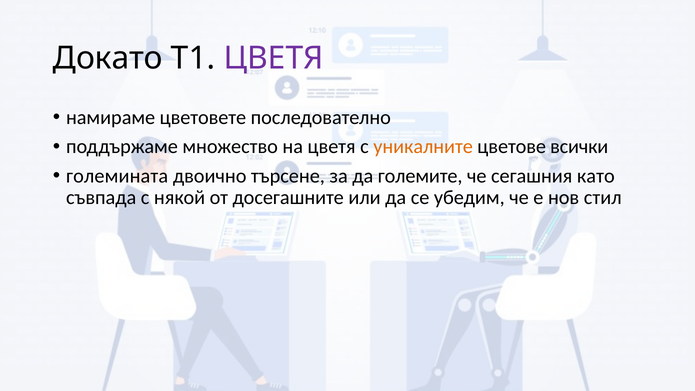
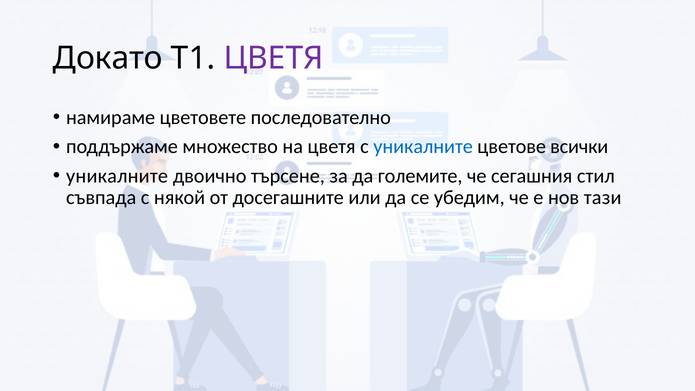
уникалните at (423, 147) colour: orange -> blue
големината at (117, 176): големината -> уникалните
като: като -> стил
стил: стил -> тази
